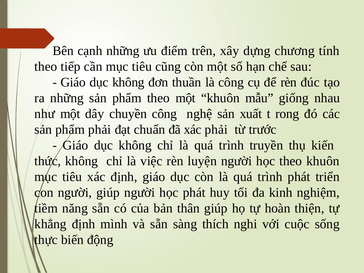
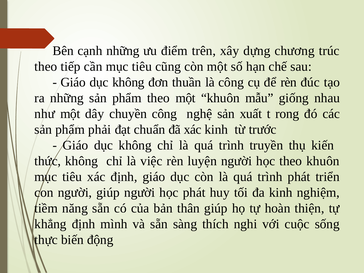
tính: tính -> trúc
xác phải: phải -> kinh
